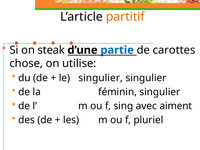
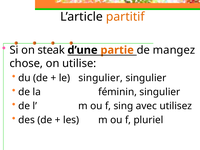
partie colour: blue -> orange
carottes: carottes -> mangez
aiment: aiment -> utilisez
